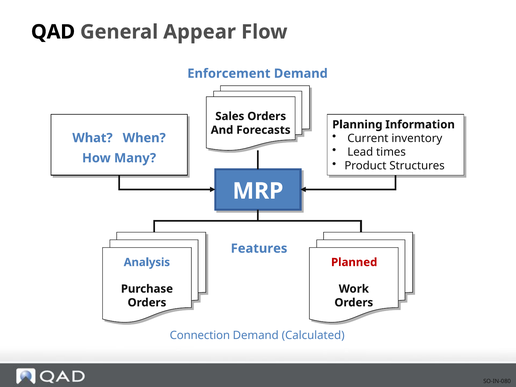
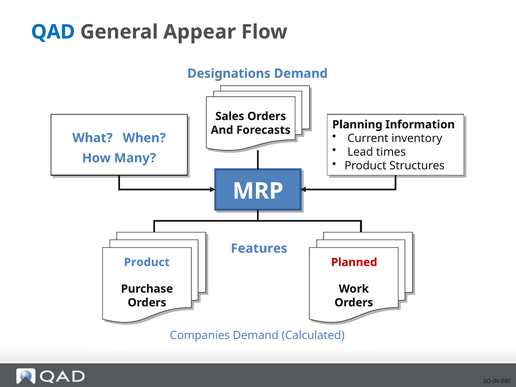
QAD colour: black -> blue
Enforcement: Enforcement -> Designations
Analysis at (147, 262): Analysis -> Product
Connection: Connection -> Companies
